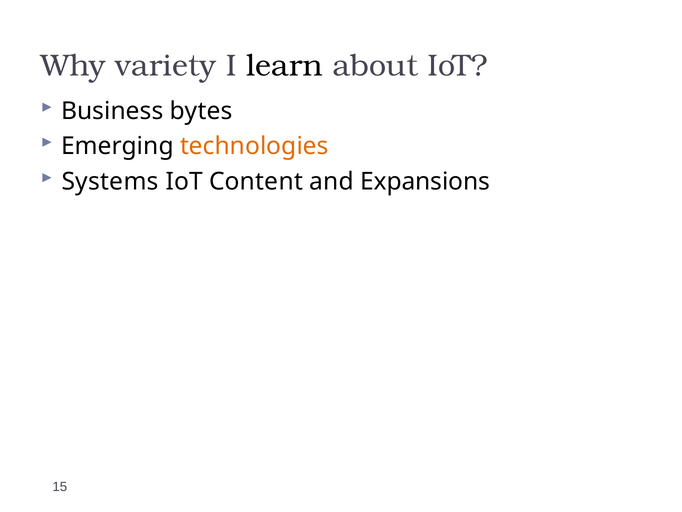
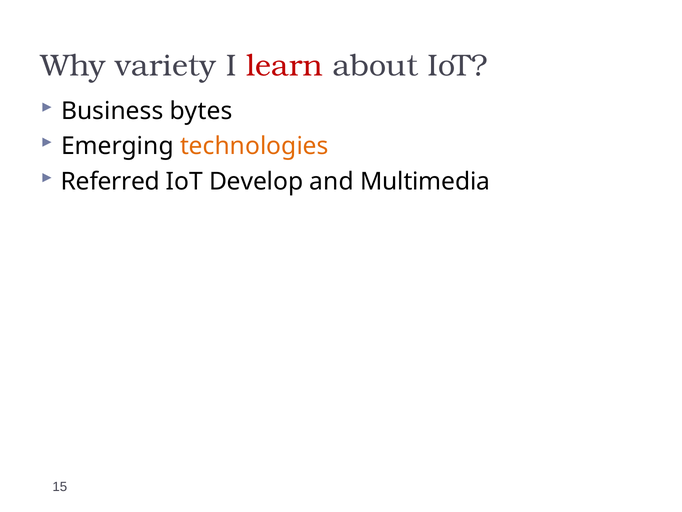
learn colour: black -> red
Systems: Systems -> Referred
Content: Content -> Develop
Expansions: Expansions -> Multimedia
